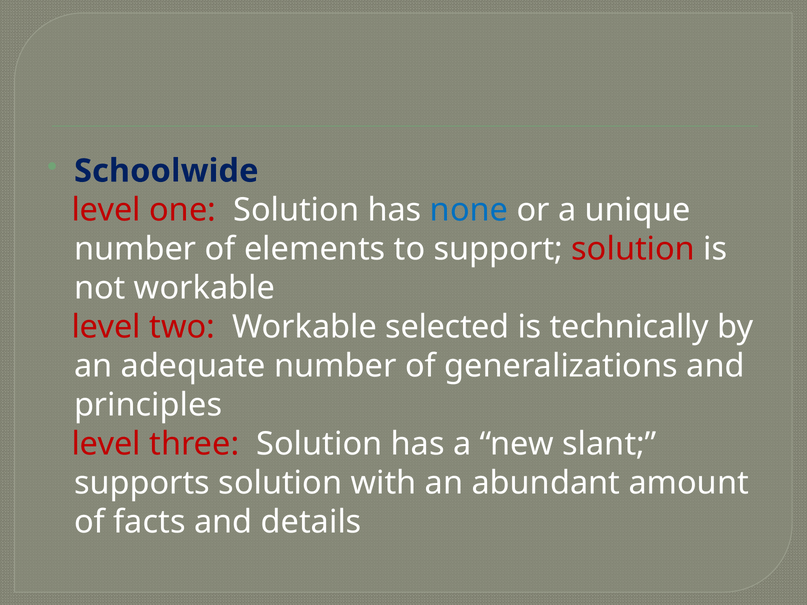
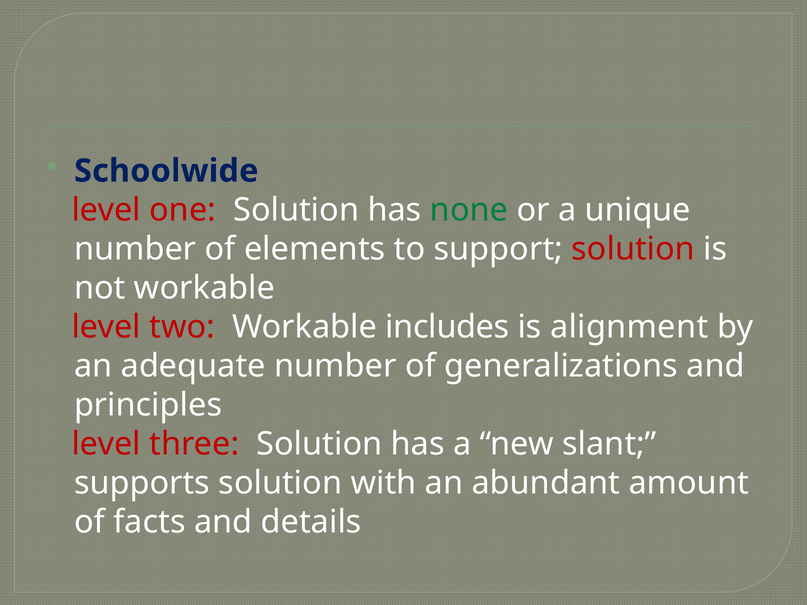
none colour: blue -> green
selected: selected -> includes
technically: technically -> alignment
